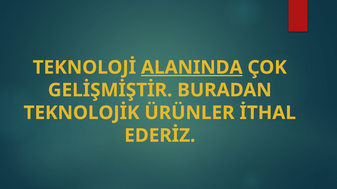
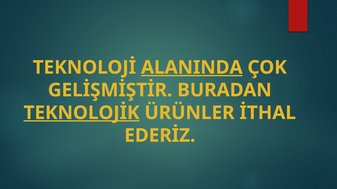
TEKNOLOJİK underline: none -> present
